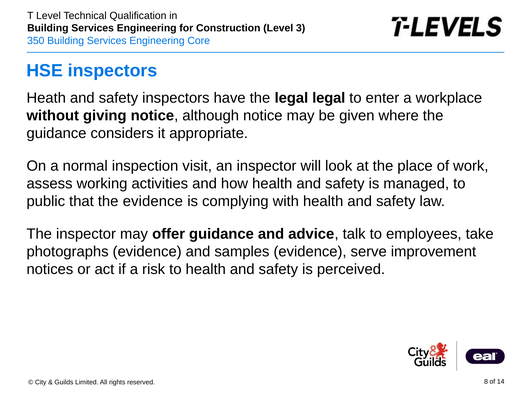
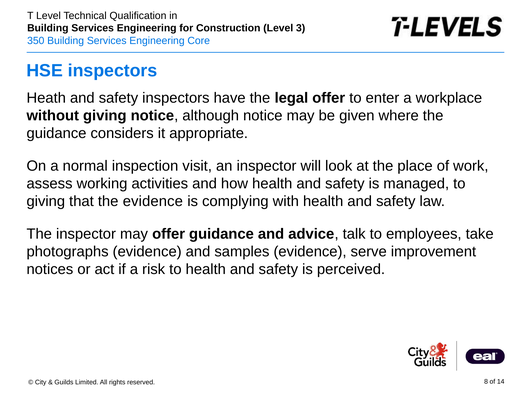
legal legal: legal -> offer
public at (46, 201): public -> giving
